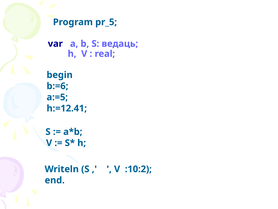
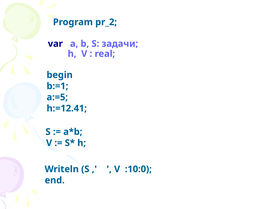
pr_5: pr_5 -> pr_2
ведаць: ведаць -> задачи
b:=6: b:=6 -> b:=1
:10:2: :10:2 -> :10:0
